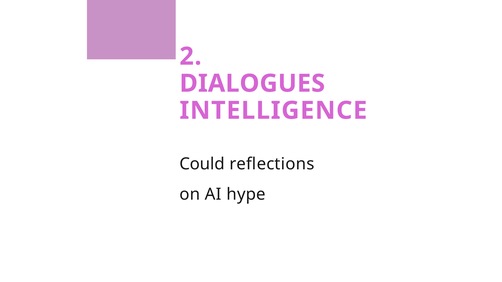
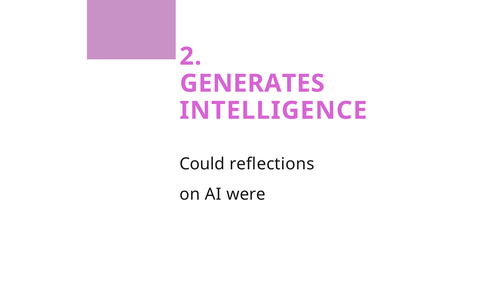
DIALOGUES: DIALOGUES -> GENERATES
hype: hype -> were
